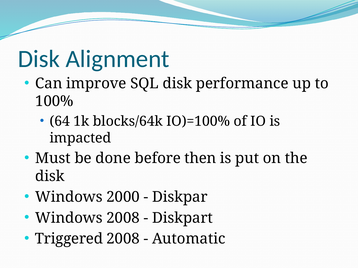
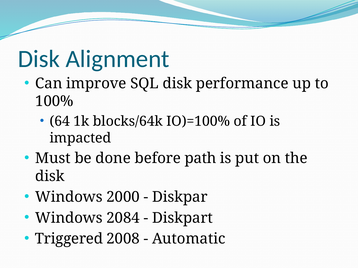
then: then -> path
Windows 2008: 2008 -> 2084
